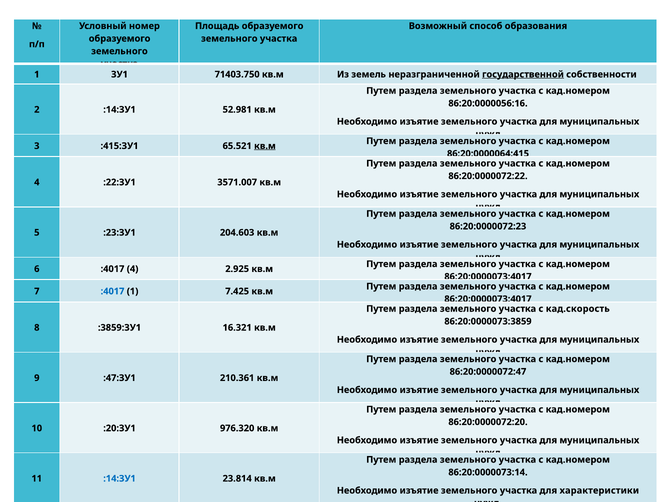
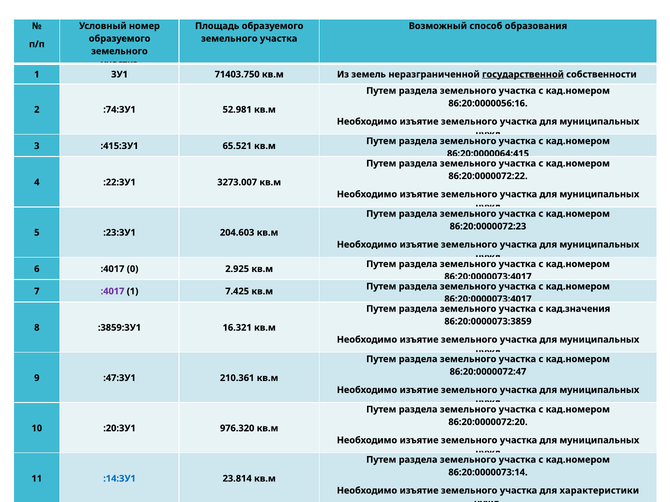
2 :14:ЗУ1: :14:ЗУ1 -> :74:ЗУ1
кв.м at (265, 146) underline: present -> none
3571.007: 3571.007 -> 3273.007
:4017 4: 4 -> 0
:4017 at (113, 292) colour: blue -> purple
кад.скорость: кад.скорость -> кад.значения
